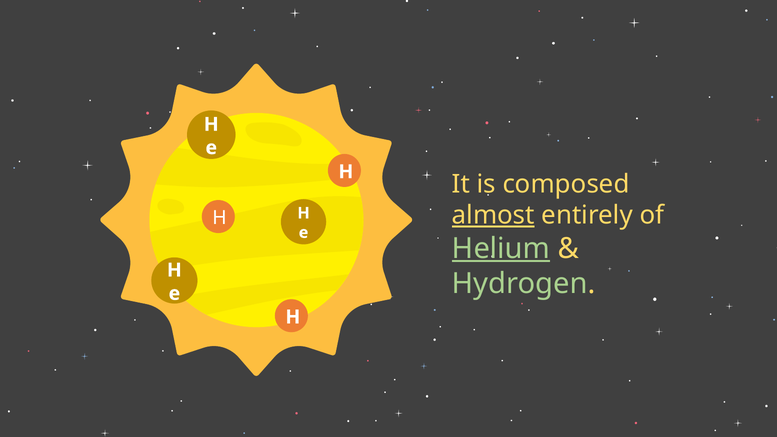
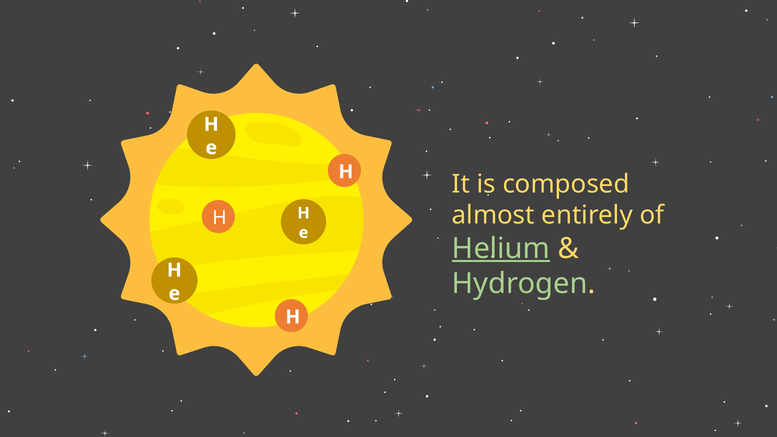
almost underline: present -> none
